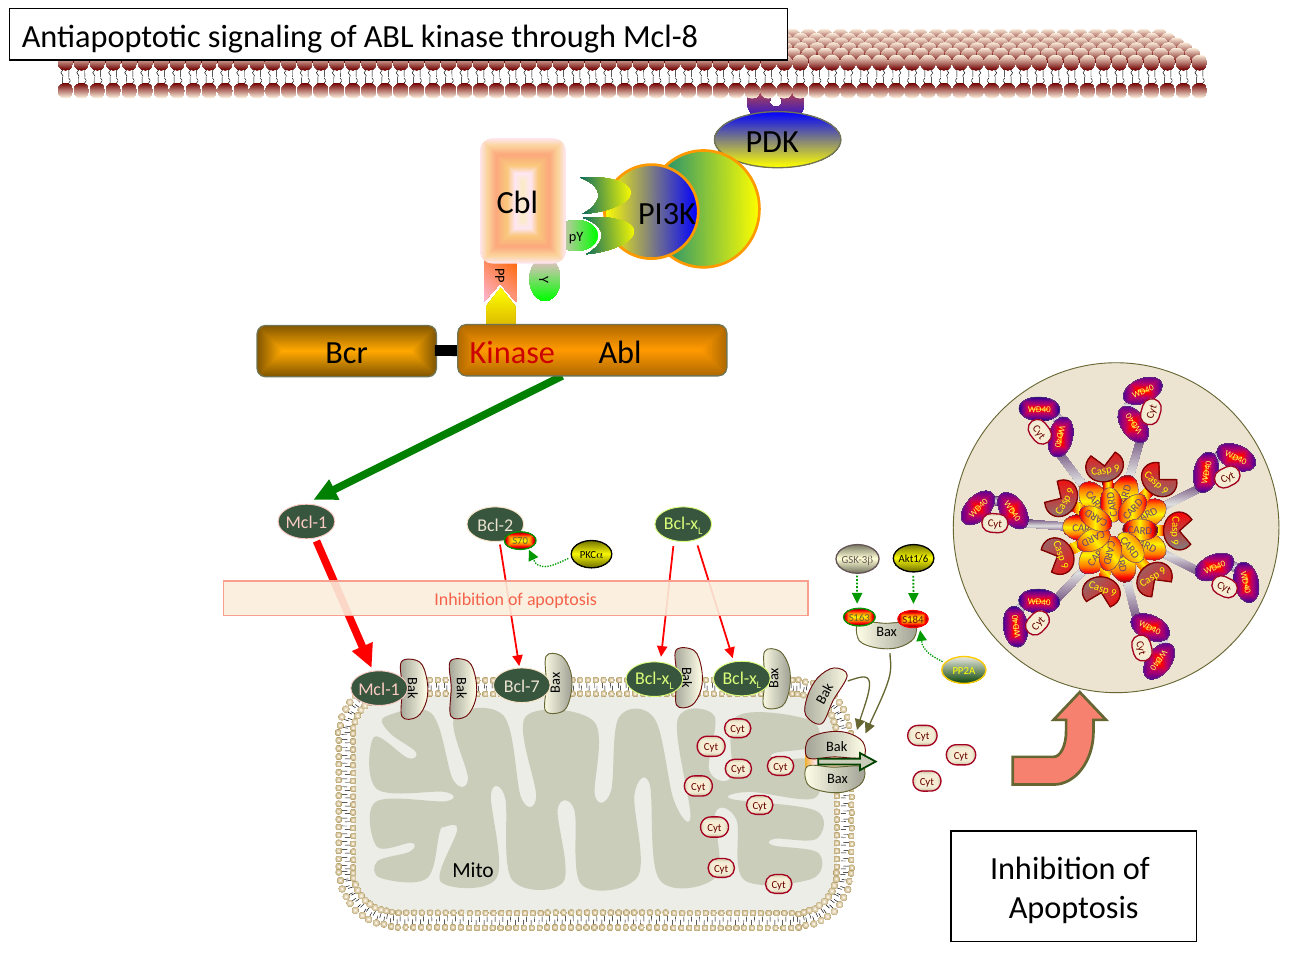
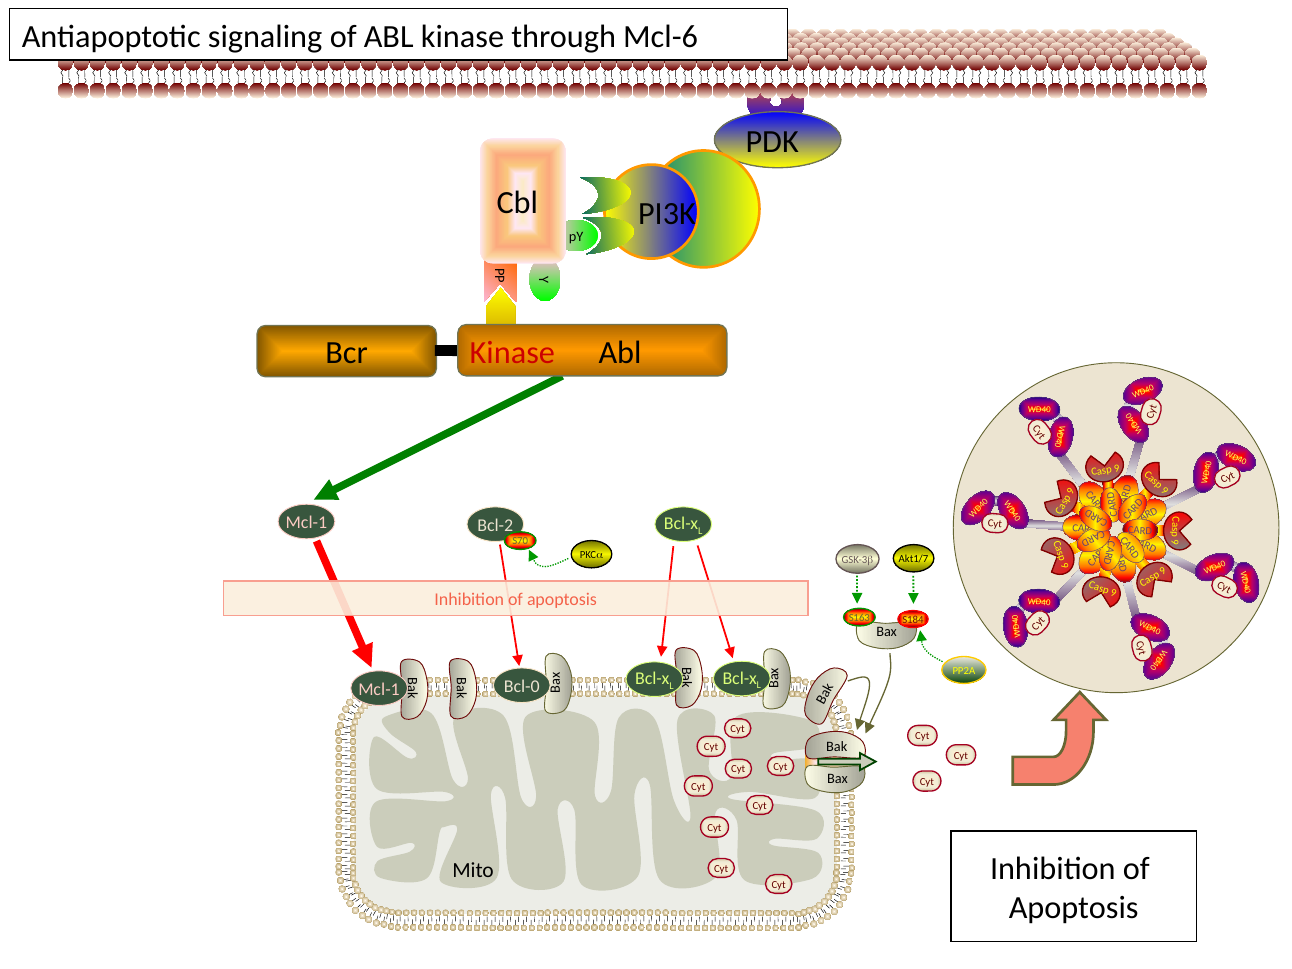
Mcl-8: Mcl-8 -> Mcl-6
Akt1/6: Akt1/6 -> Akt1/7
Bcl-7: Bcl-7 -> Bcl-0
